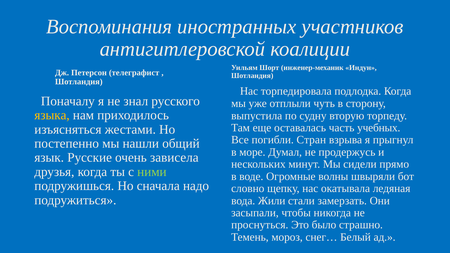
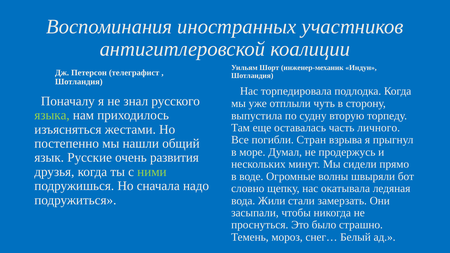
языка colour: yellow -> light green
учебных: учебных -> личного
зависела: зависела -> развития
